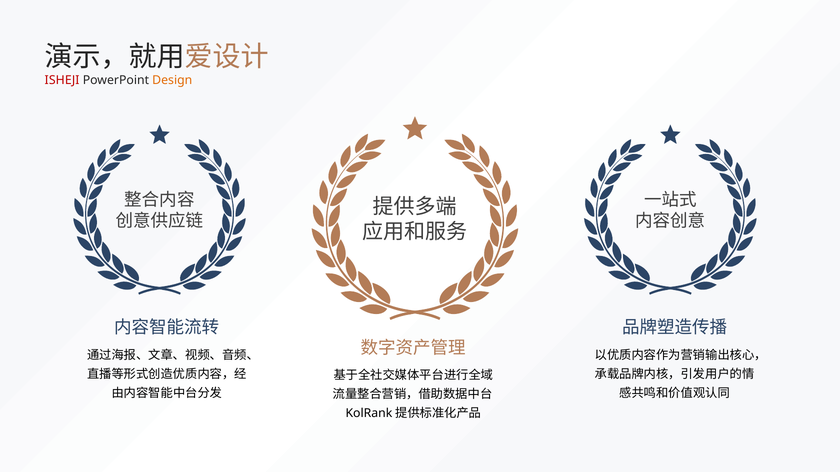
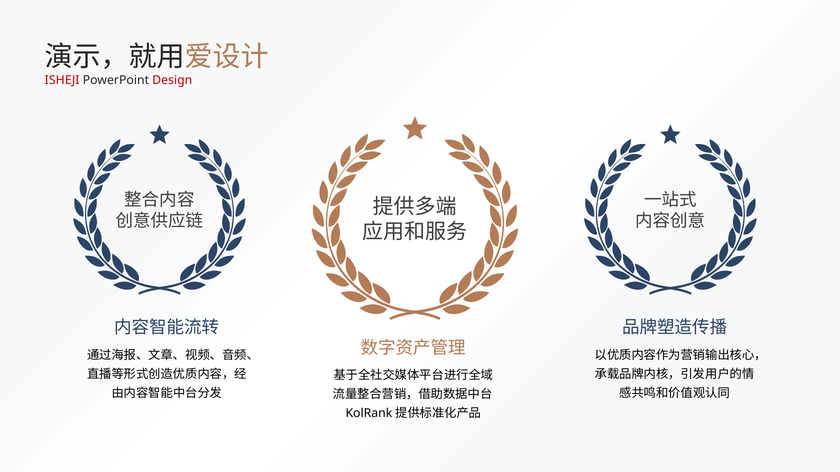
Design colour: orange -> red
